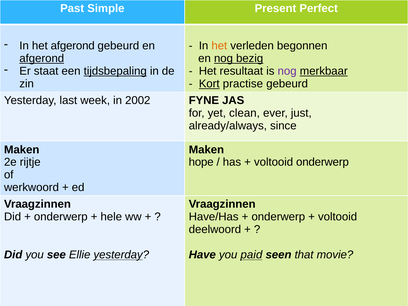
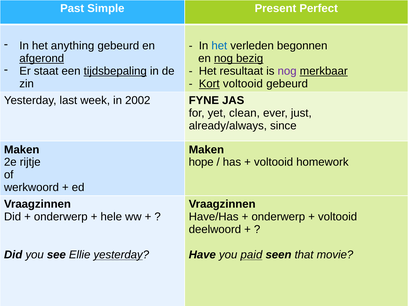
het afgerond: afgerond -> anything
het at (219, 46) colour: orange -> blue
Kort practise: practise -> voltooid
voltooid onderwerp: onderwerp -> homework
